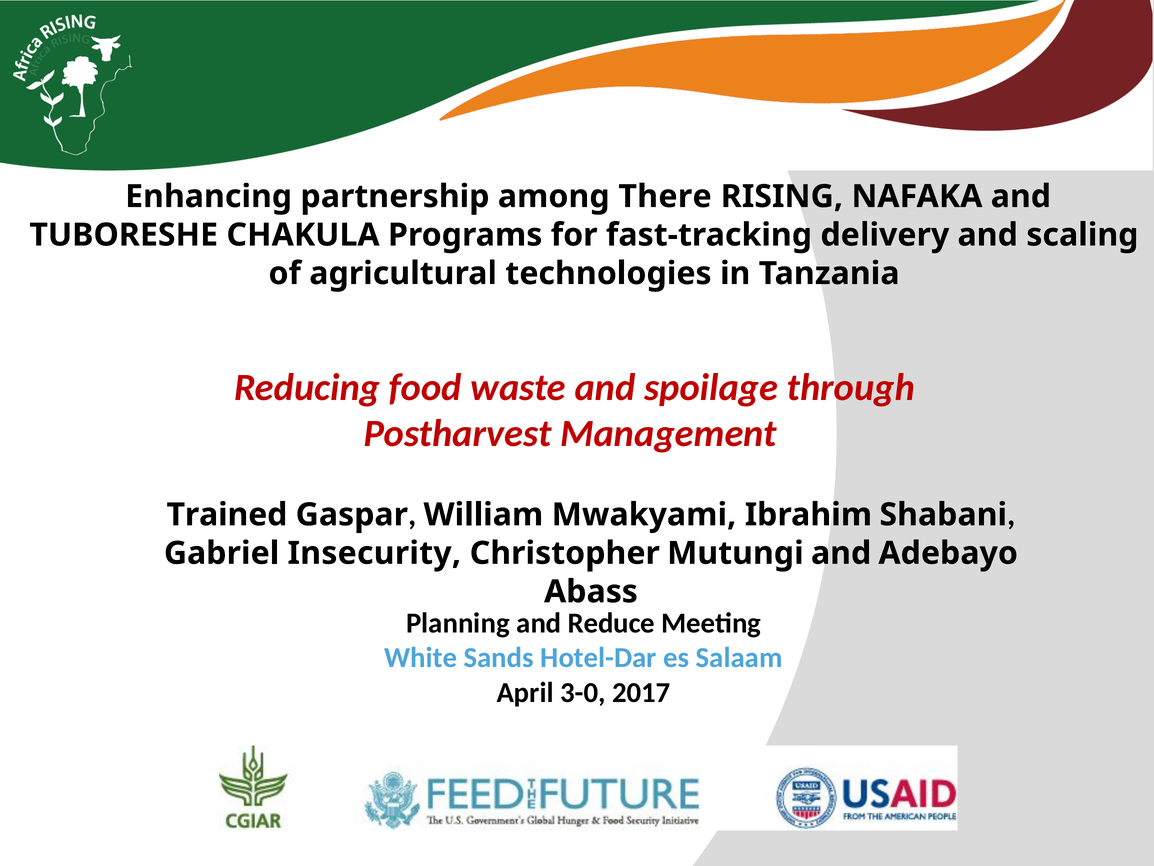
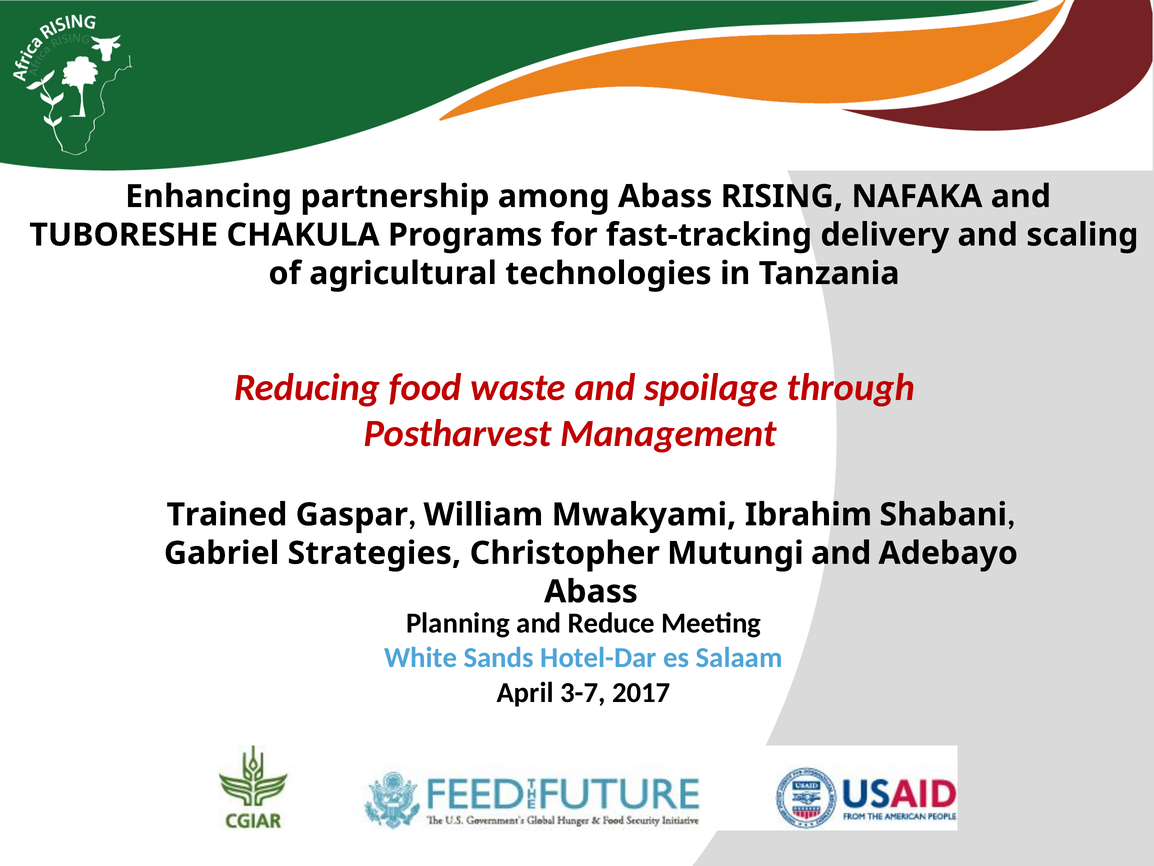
among There: There -> Abass
Insecurity: Insecurity -> Strategies
3-0: 3-0 -> 3-7
